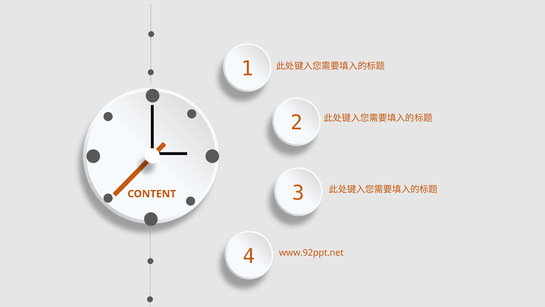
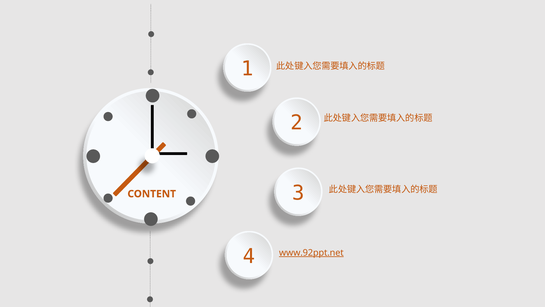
www.92ppt.net underline: none -> present
